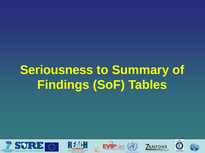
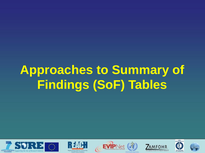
Seriousness: Seriousness -> Approaches
